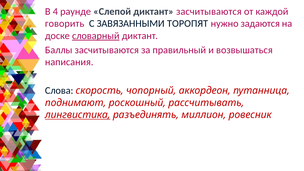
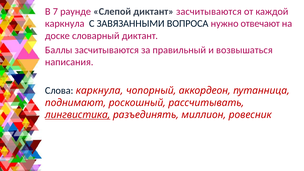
4: 4 -> 7
говорить at (65, 24): говорить -> каркнула
ТОРОПЯТ: ТОРОПЯТ -> ВОПРОСА
задаются: задаются -> отвечают
словарный underline: present -> none
Слова скорость: скорость -> каркнула
